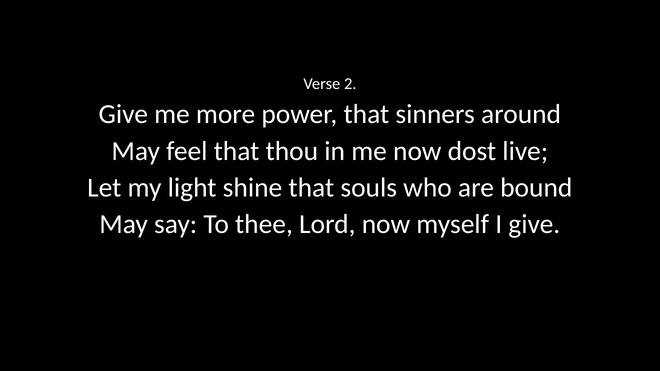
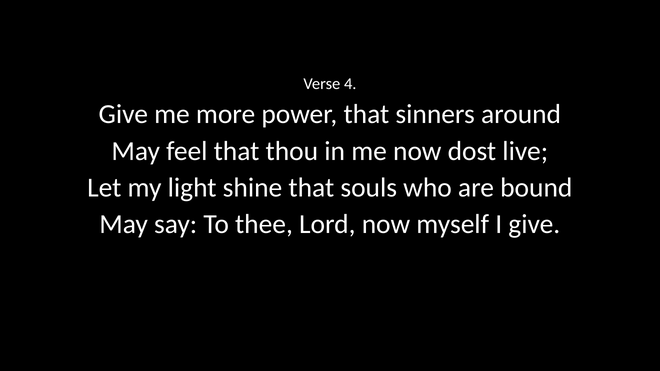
2: 2 -> 4
